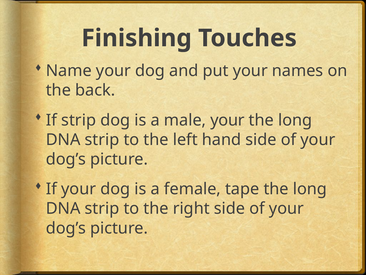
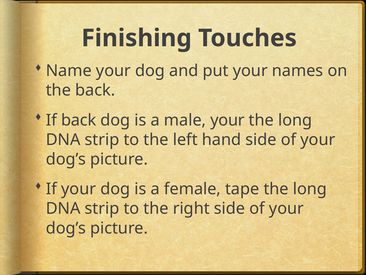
If strip: strip -> back
